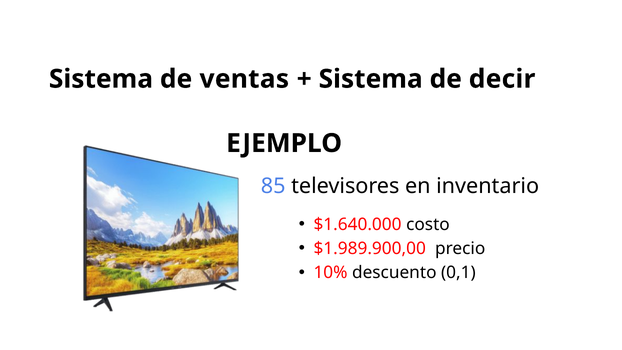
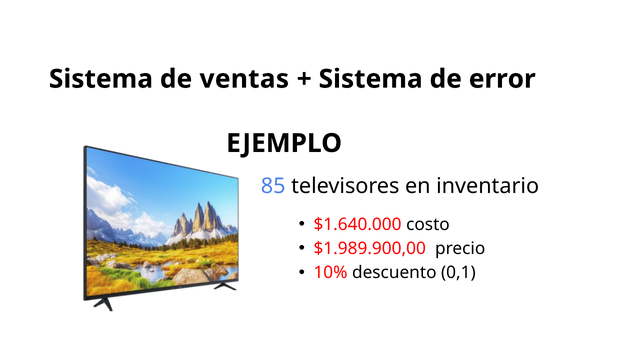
decir: decir -> error
